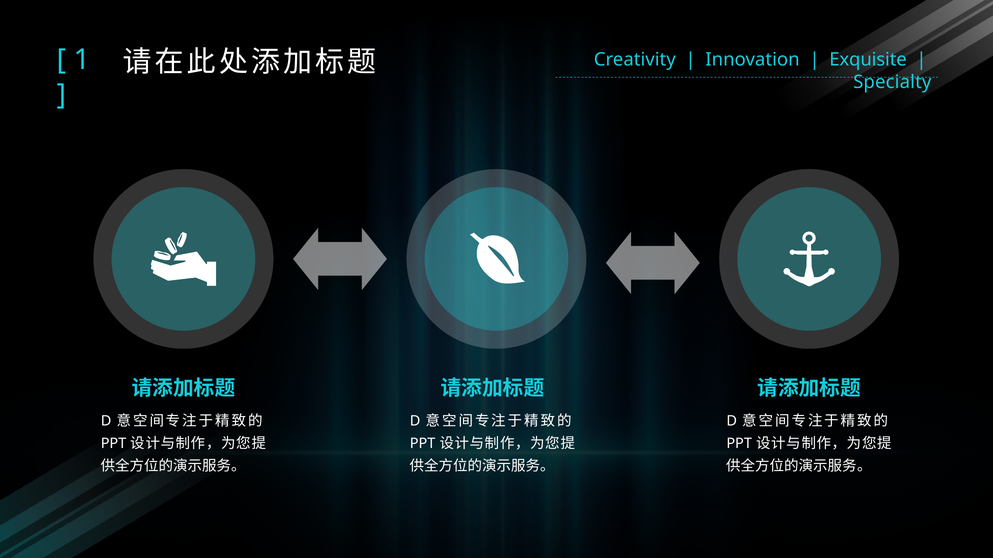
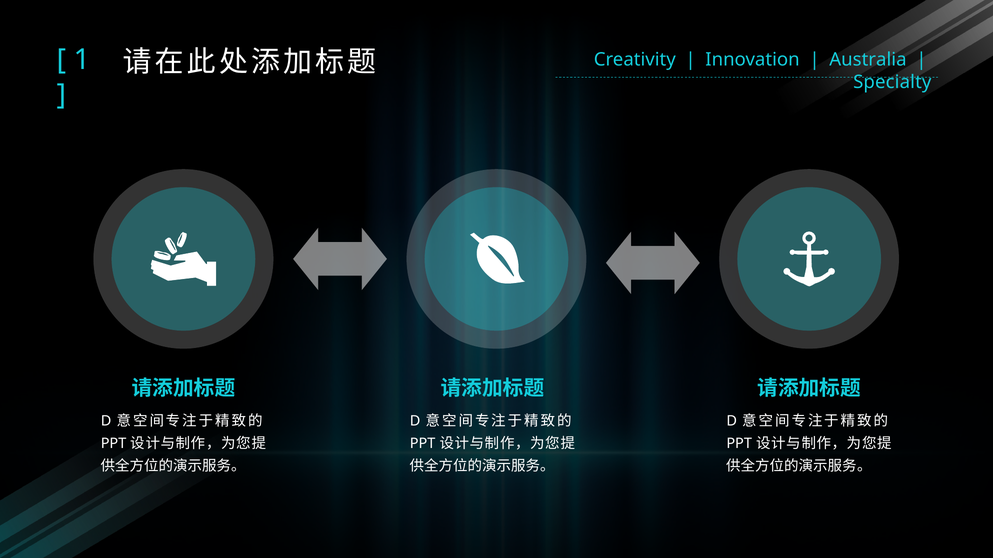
Exquisite: Exquisite -> Australia
